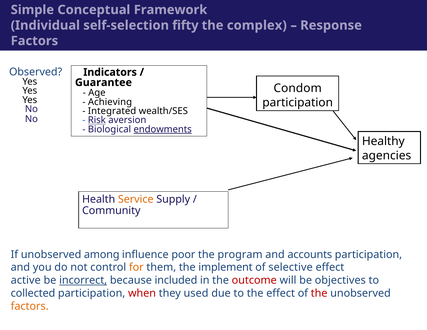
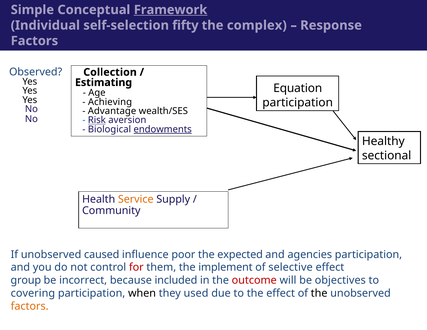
Framework underline: none -> present
Indicators: Indicators -> Collection
Guarantee: Guarantee -> Estimating
Condom: Condom -> Equation
Integrated: Integrated -> Advantage
agencies: agencies -> sectional
among: among -> caused
program: program -> expected
accounts: accounts -> agencies
for colour: orange -> red
active: active -> group
incorrect underline: present -> none
collected: collected -> covering
when colour: red -> black
the at (319, 293) colour: red -> black
